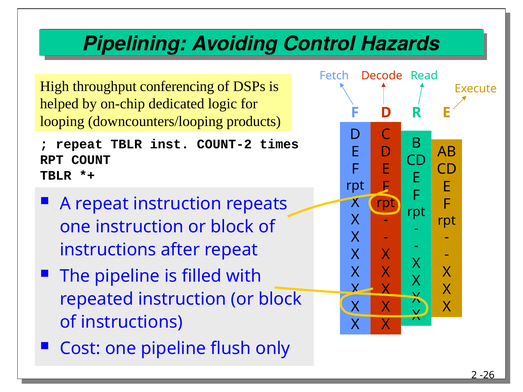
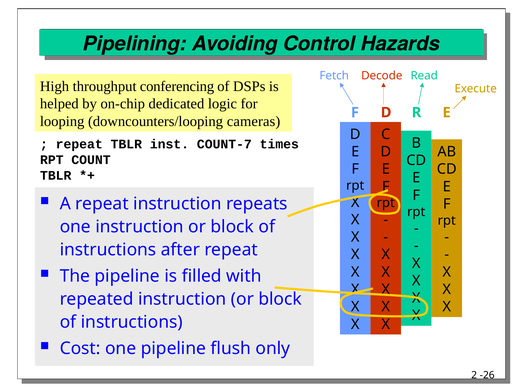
products: products -> cameras
COUNT-2: COUNT-2 -> COUNT-7
